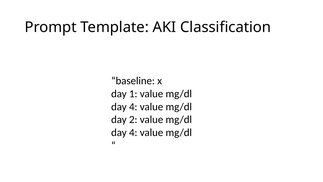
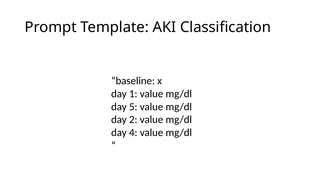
4 at (133, 107): 4 -> 5
